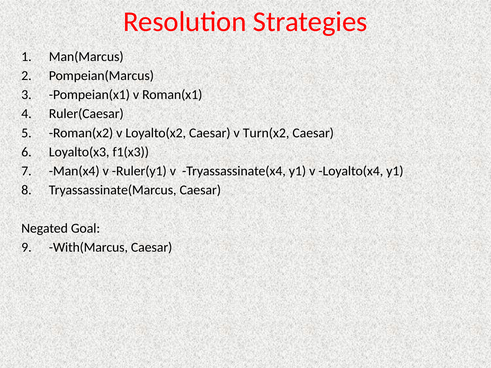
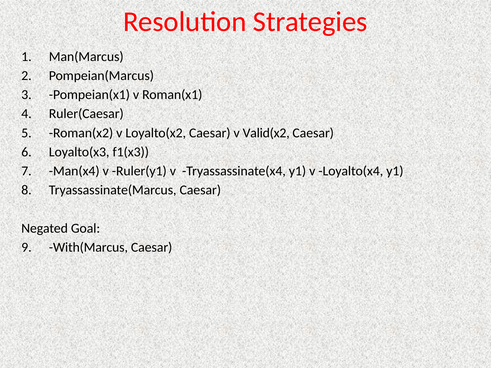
Turn(x2: Turn(x2 -> Valid(x2
